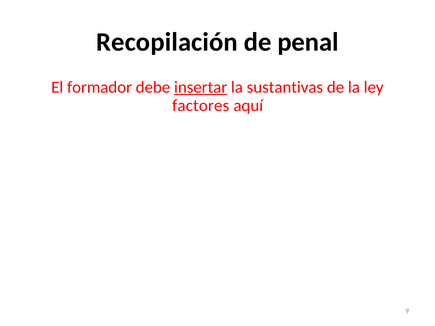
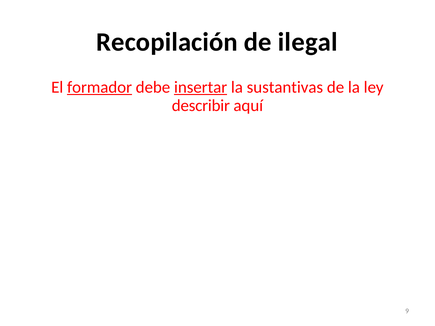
penal: penal -> ilegal
formador underline: none -> present
factores: factores -> describir
